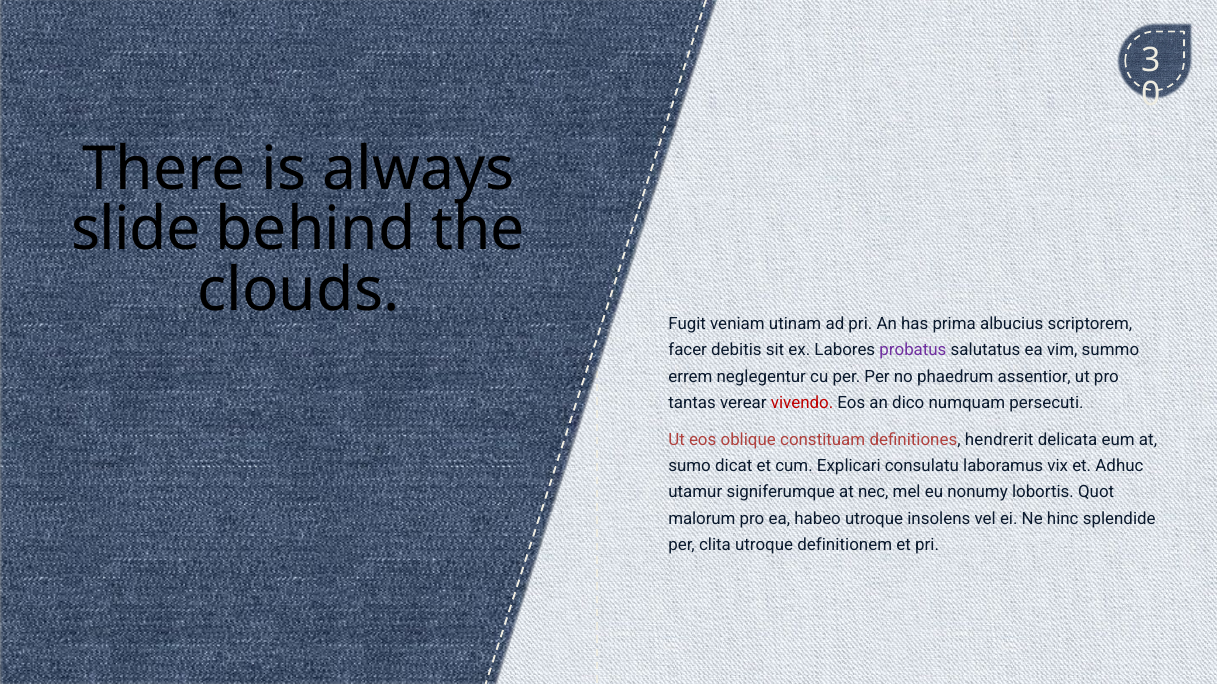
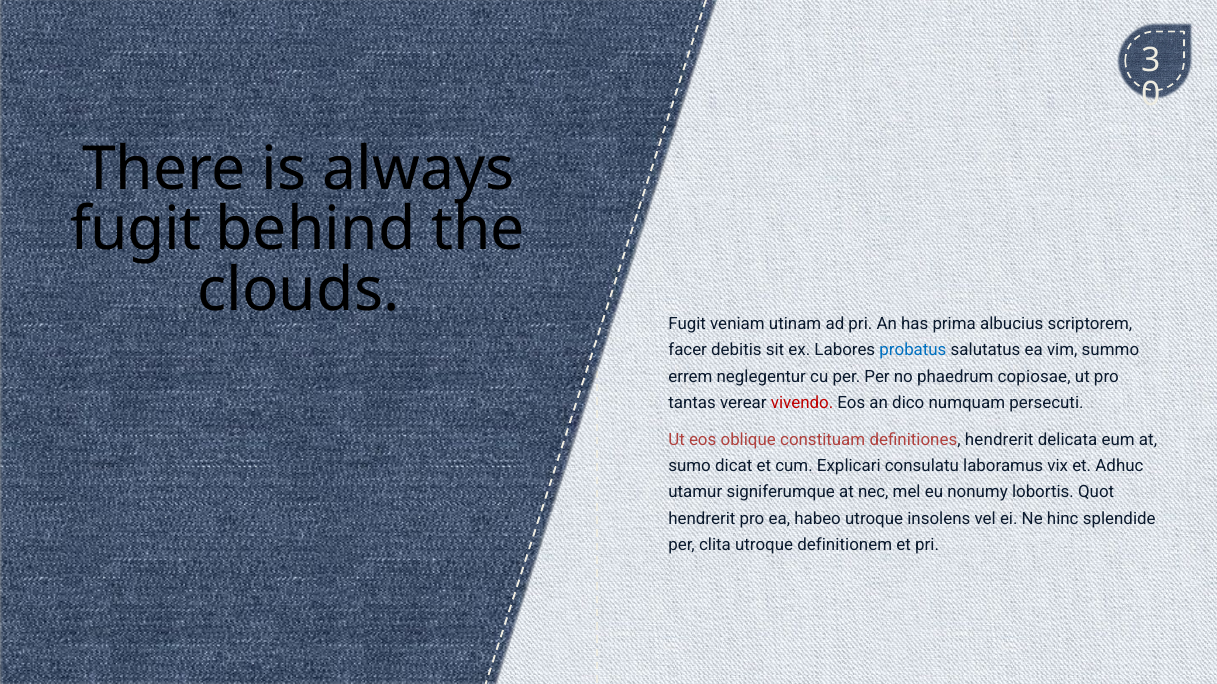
slide at (136, 230): slide -> fugit
probatus colour: purple -> blue
assentior: assentior -> copiosae
malorum at (702, 519): malorum -> hendrerit
